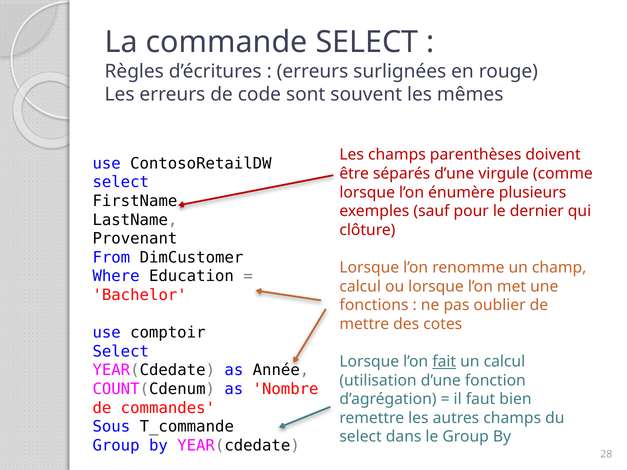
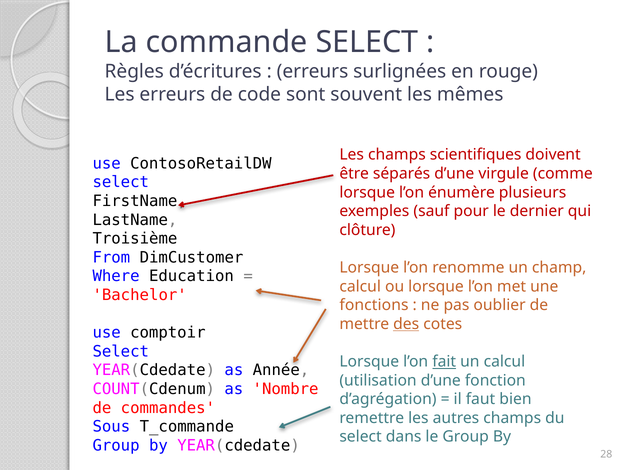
parenthèses: parenthèses -> scientifiques
Provenant: Provenant -> Troisième
des underline: none -> present
